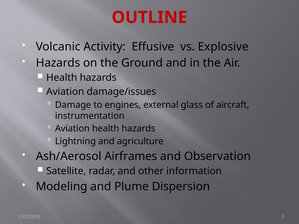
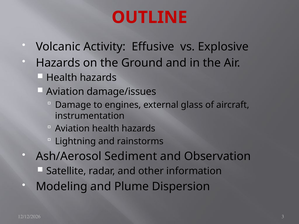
agriculture: agriculture -> rainstorms
Airframes: Airframes -> Sediment
